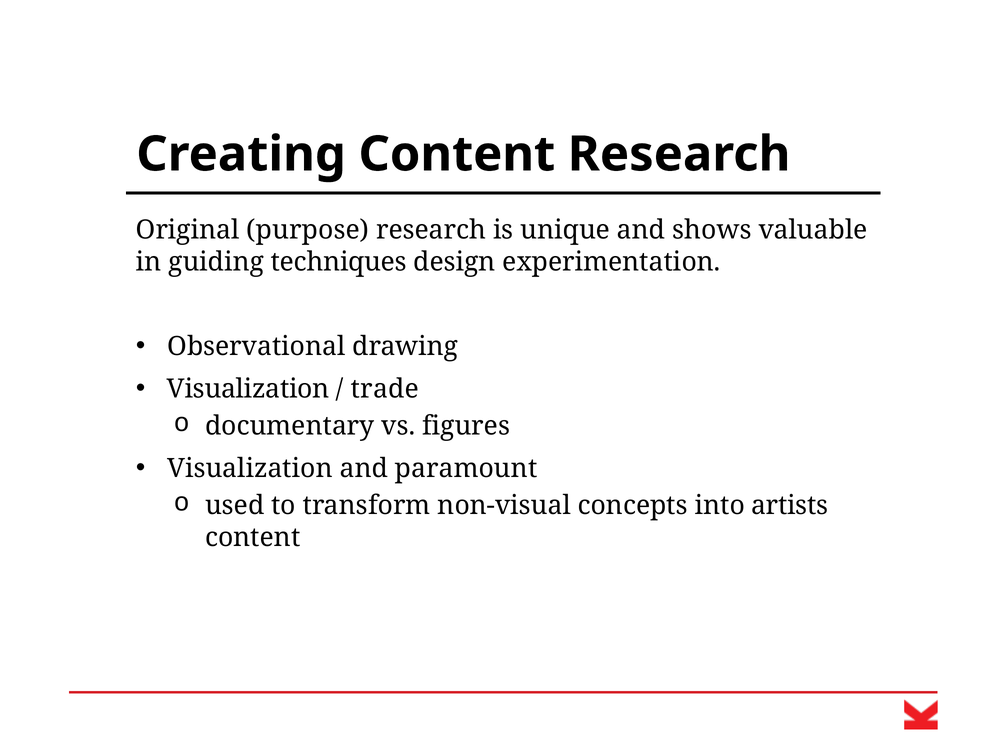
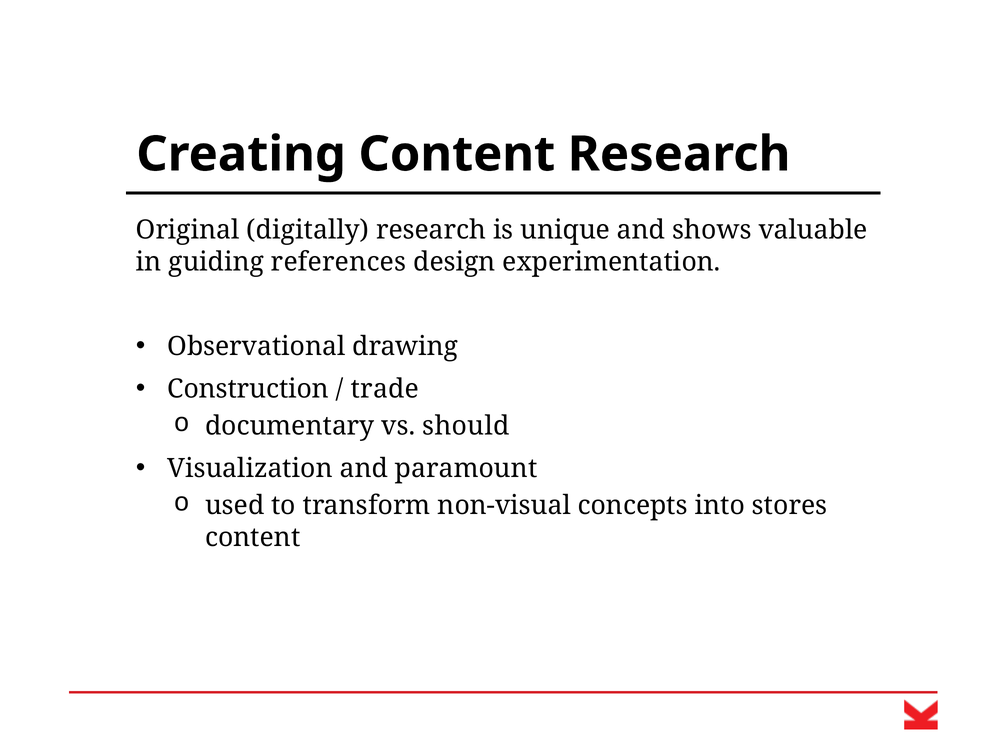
purpose: purpose -> digitally
techniques: techniques -> references
Visualization at (248, 389): Visualization -> Construction
figures: figures -> should
artists: artists -> stores
